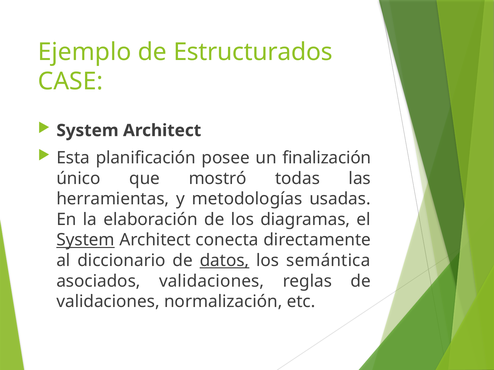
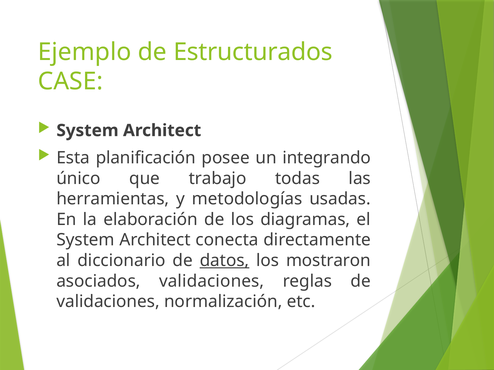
finalización: finalización -> integrando
mostró: mostró -> trabajo
System at (86, 240) underline: present -> none
semántica: semántica -> mostraron
